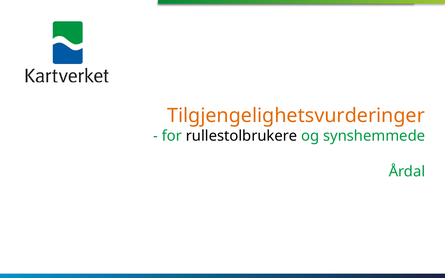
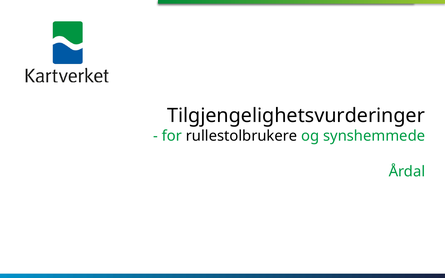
Tilgjengelighetsvurderinger colour: orange -> black
